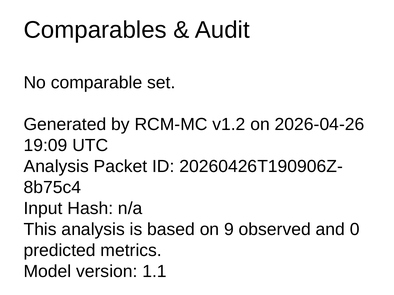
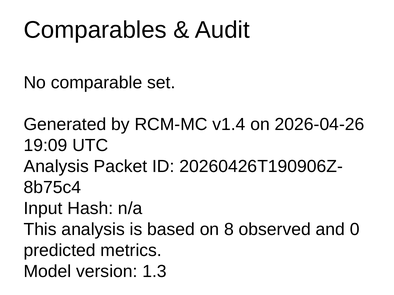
v1.2: v1.2 -> v1.4
9: 9 -> 8
1.1: 1.1 -> 1.3
